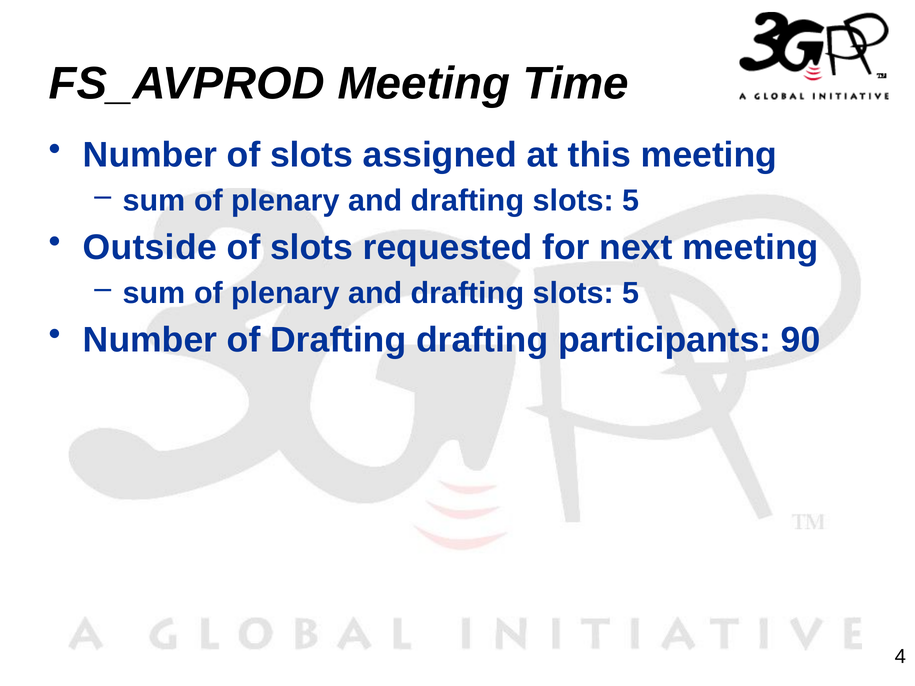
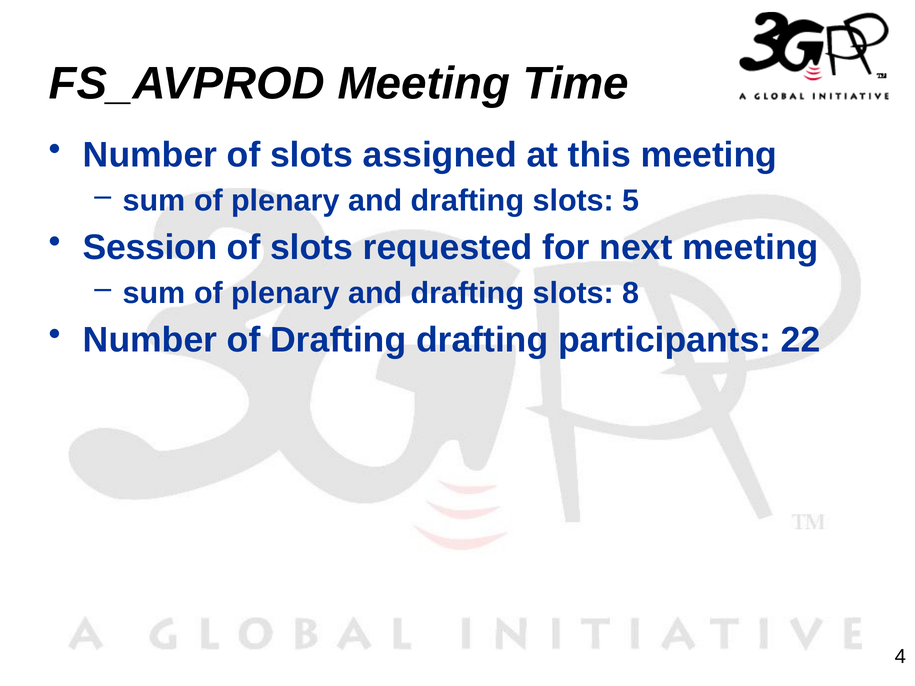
Outside: Outside -> Session
5 at (631, 293): 5 -> 8
90: 90 -> 22
